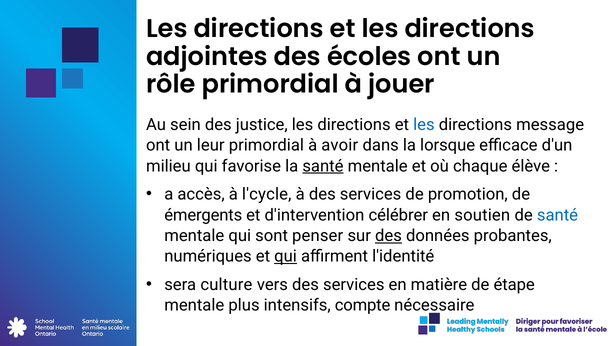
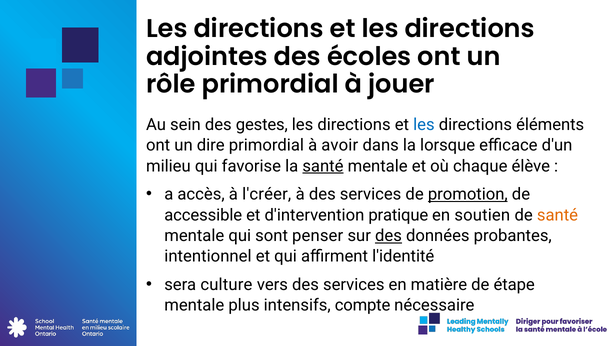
justice: justice -> gestes
message: message -> éléments
leur: leur -> dire
l'cycle: l'cycle -> l'créer
promotion underline: none -> present
émergents: émergents -> accessible
célébrer: célébrer -> pratique
santé at (558, 215) colour: blue -> orange
numériques: numériques -> intentionnel
qui at (286, 256) underline: present -> none
